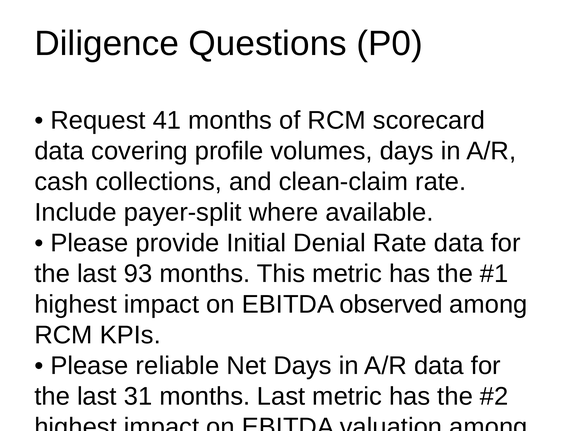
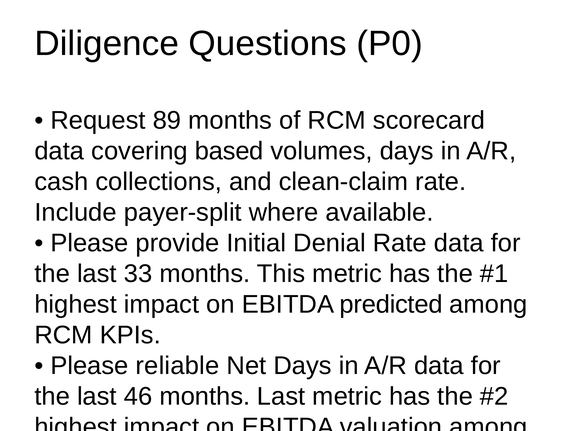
41: 41 -> 89
profile: profile -> based
93: 93 -> 33
observed: observed -> predicted
31: 31 -> 46
